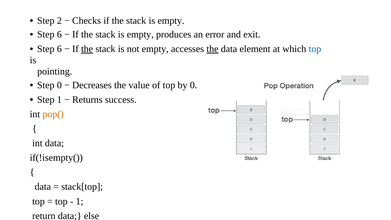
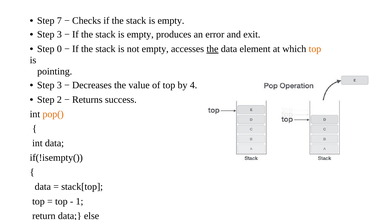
2: 2 -> 7
6 at (59, 34): 6 -> 3
6 at (59, 49): 6 -> 0
the at (87, 49) underline: present -> none
top at (315, 49) colour: blue -> orange
0 at (59, 85): 0 -> 3
by 0: 0 -> 4
Step 1: 1 -> 2
